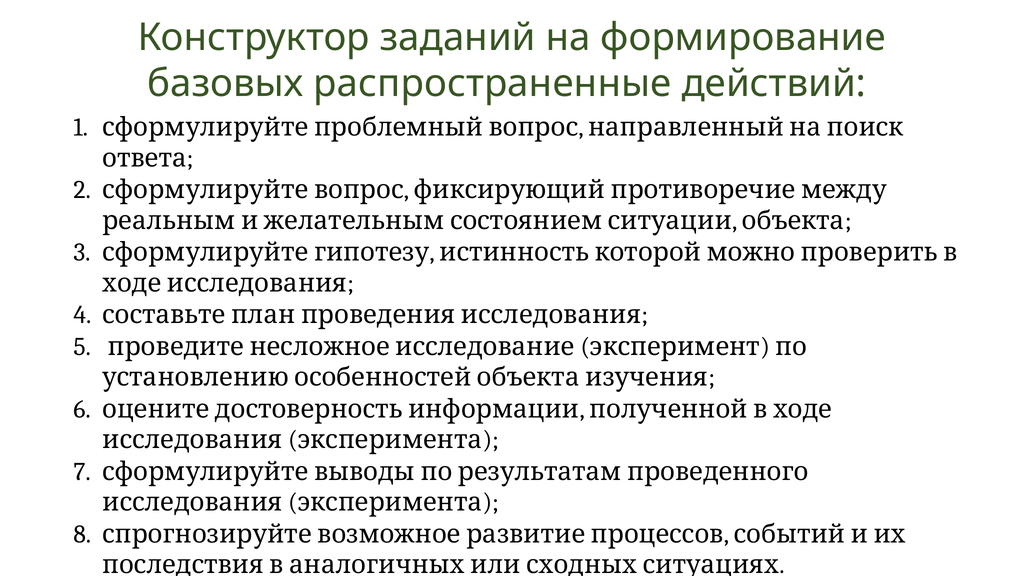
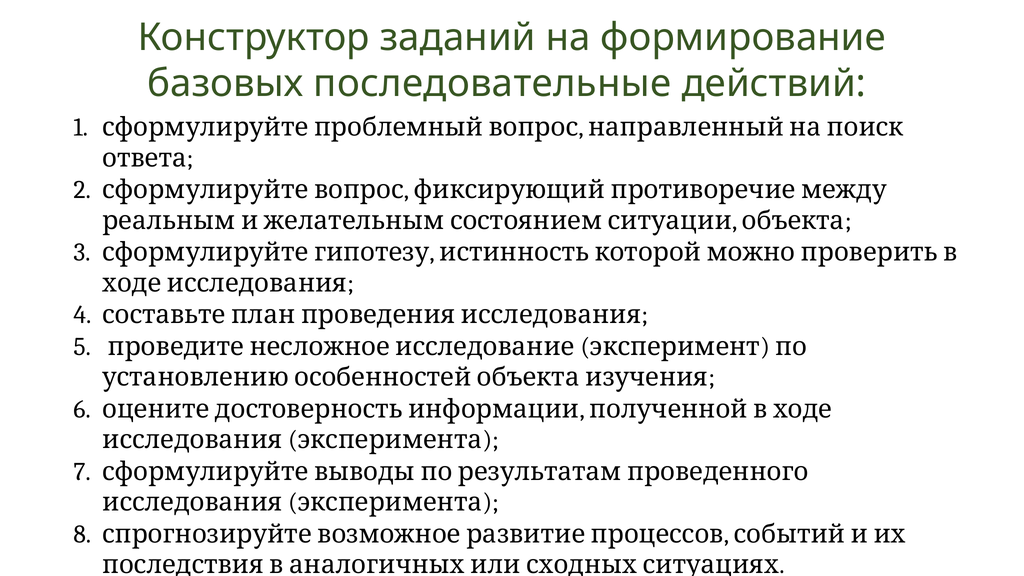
распространенные: распространенные -> последовательные
